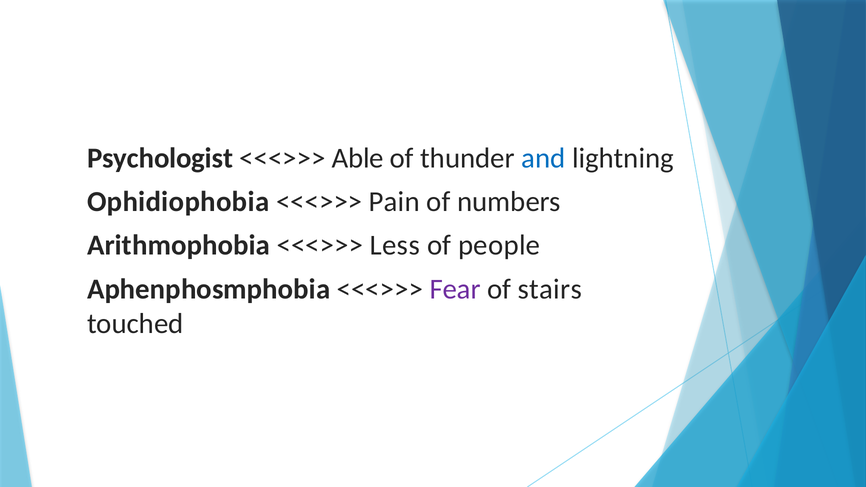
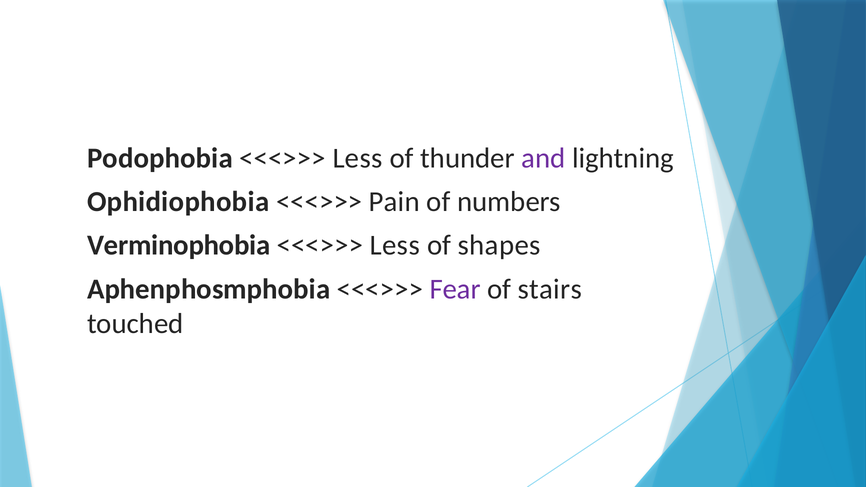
Psychologist: Psychologist -> Podophobia
Able at (358, 158): Able -> Less
and colour: blue -> purple
Arithmophobia: Arithmophobia -> Verminophobia
people: people -> shapes
